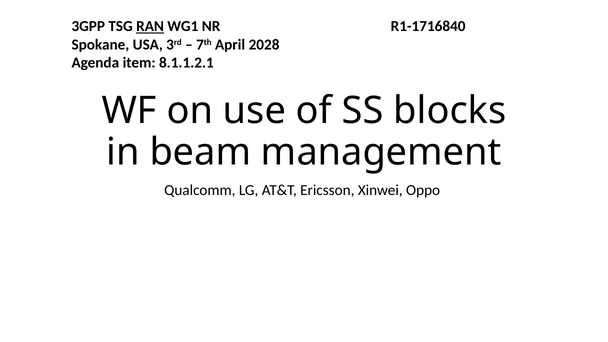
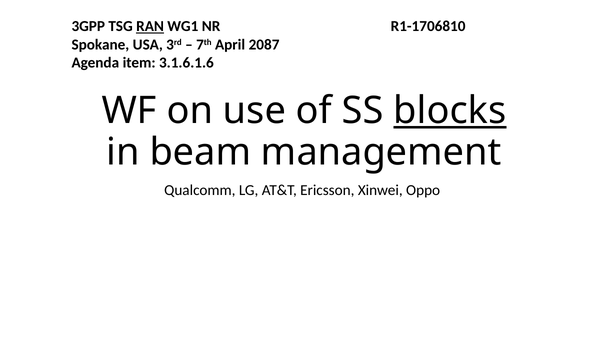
R1-1716840: R1-1716840 -> R1-1706810
2028: 2028 -> 2087
8.1.1.2.1: 8.1.1.2.1 -> 3.1.6.1.6
blocks underline: none -> present
